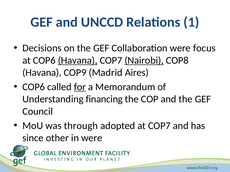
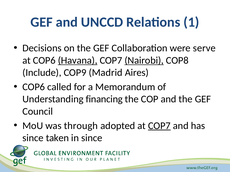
focus: focus -> serve
Havana at (42, 73): Havana -> Include
for underline: present -> none
COP7 at (159, 126) underline: none -> present
other: other -> taken
in were: were -> since
